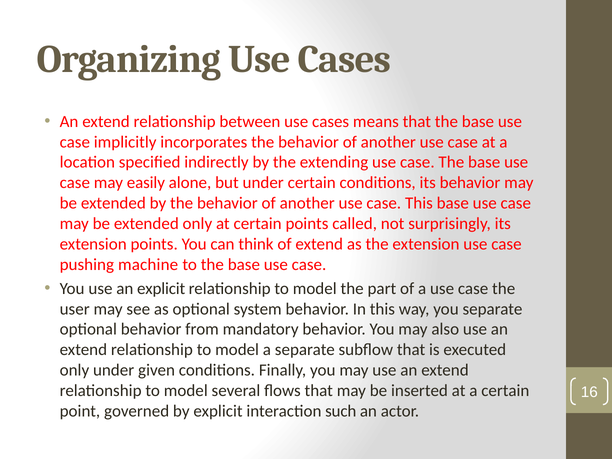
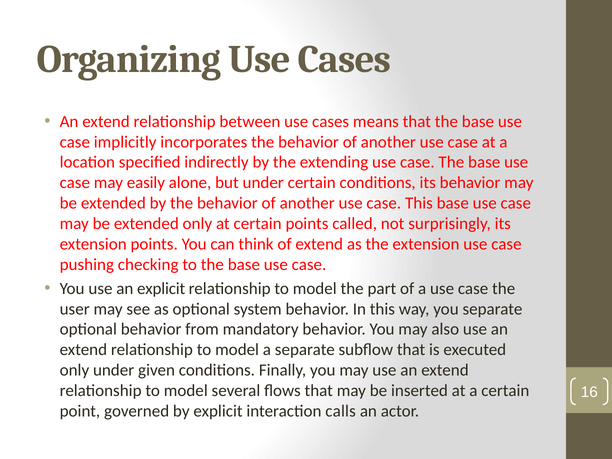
machine: machine -> checking
such: such -> calls
